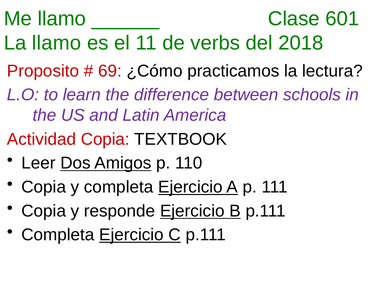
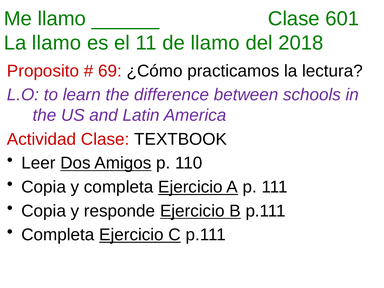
de verbs: verbs -> llamo
Actividad Copia: Copia -> Clase
